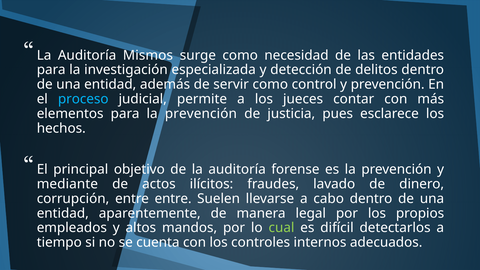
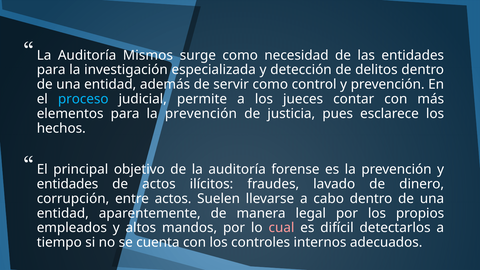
mediante at (67, 184): mediante -> entidades
entre entre: entre -> actos
cual colour: light green -> pink
